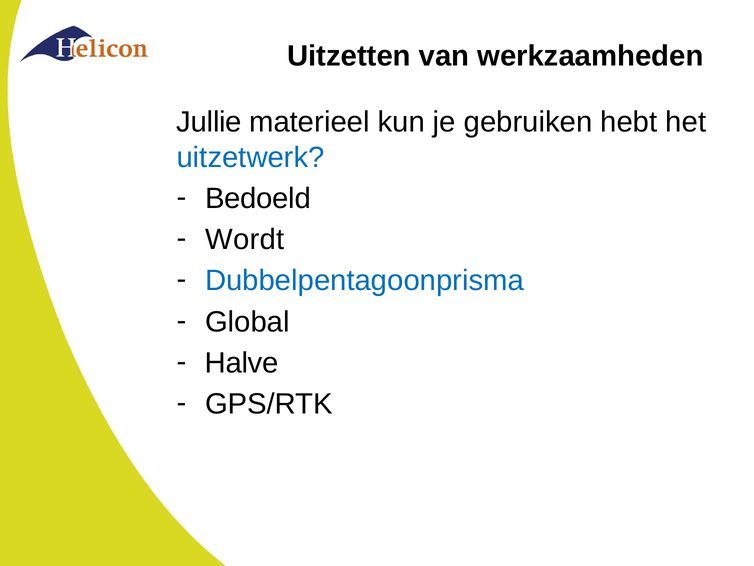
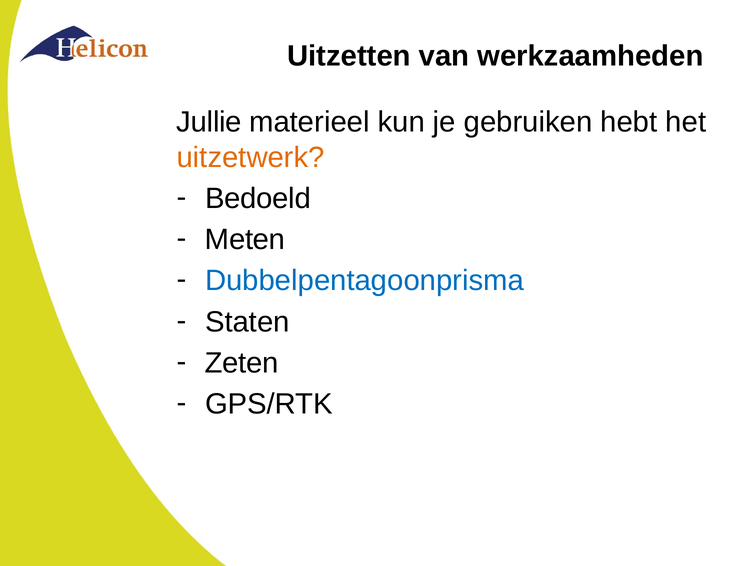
uitzetwerk colour: blue -> orange
Wordt: Wordt -> Meten
Global: Global -> Staten
Halve: Halve -> Zeten
